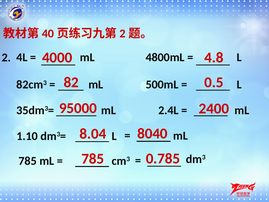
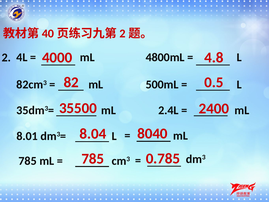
95000: 95000 -> 35500
1.10: 1.10 -> 8.01
